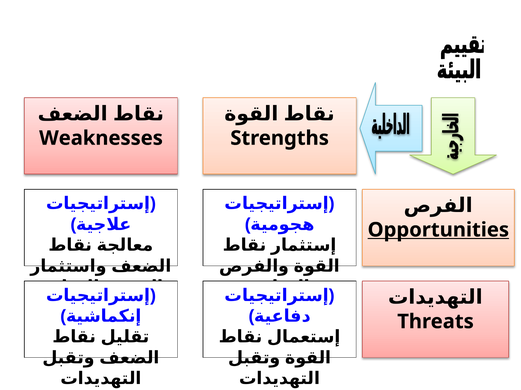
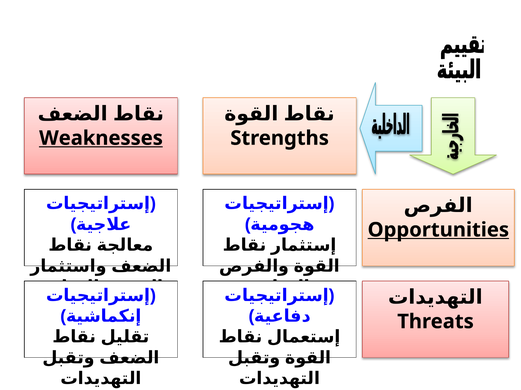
Weaknesses underline: none -> present
